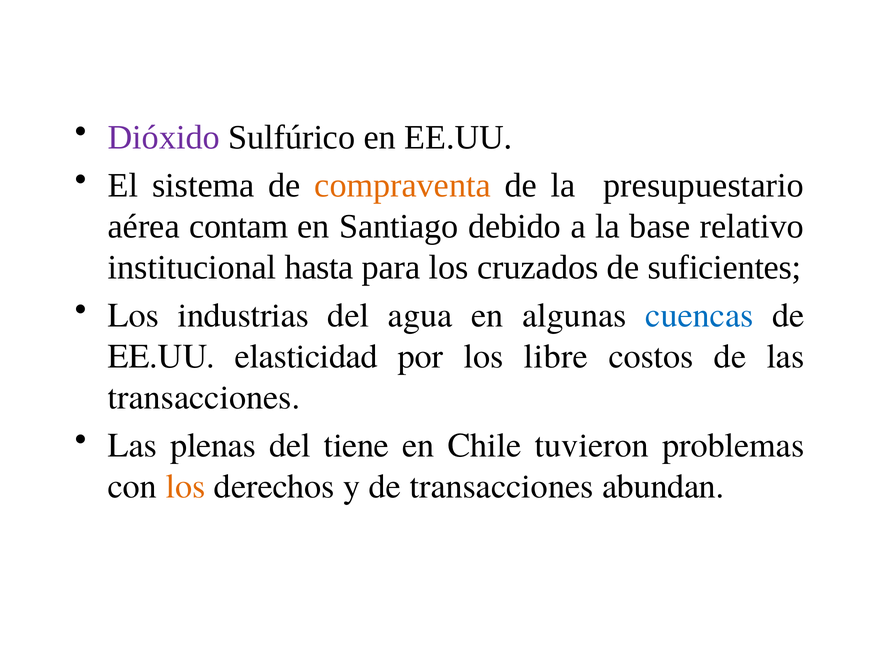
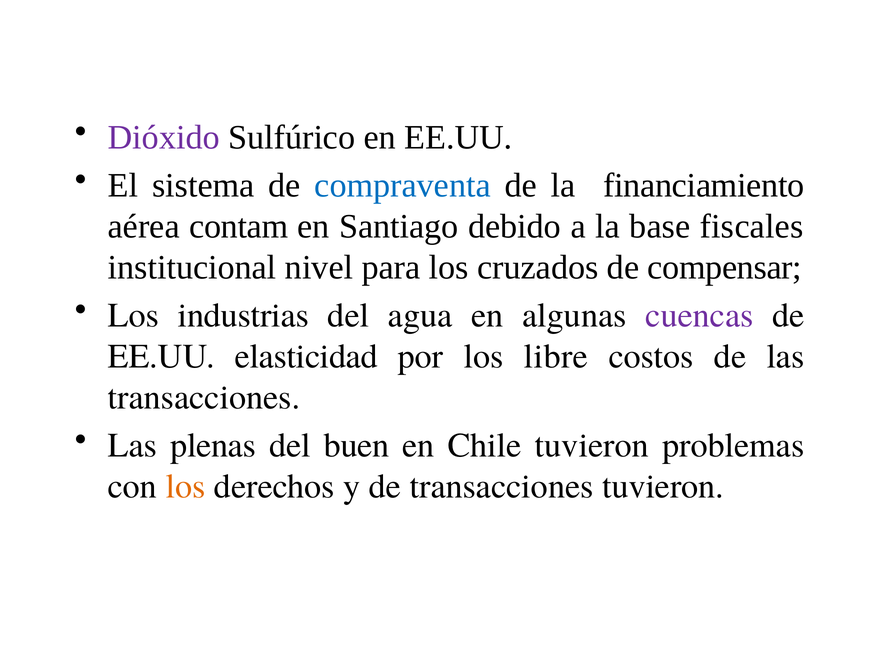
compraventa colour: orange -> blue
presupuestario: presupuestario -> financiamiento
relativo: relativo -> fiscales
hasta: hasta -> nivel
suficientes: suficientes -> compensar
cuencas colour: blue -> purple
tiene: tiene -> buen
transacciones abundan: abundan -> tuvieron
